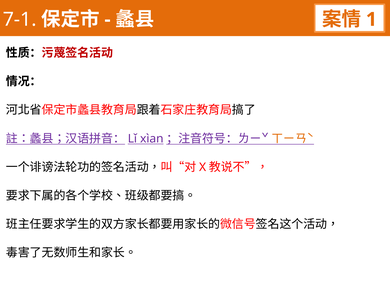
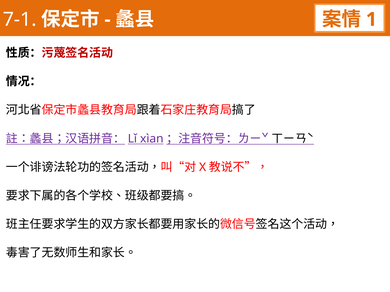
ㄒㄧㄢˋ colour: orange -> black
